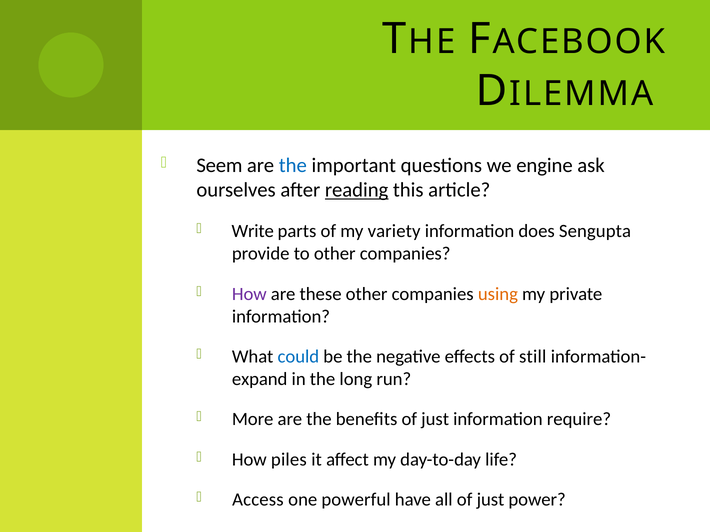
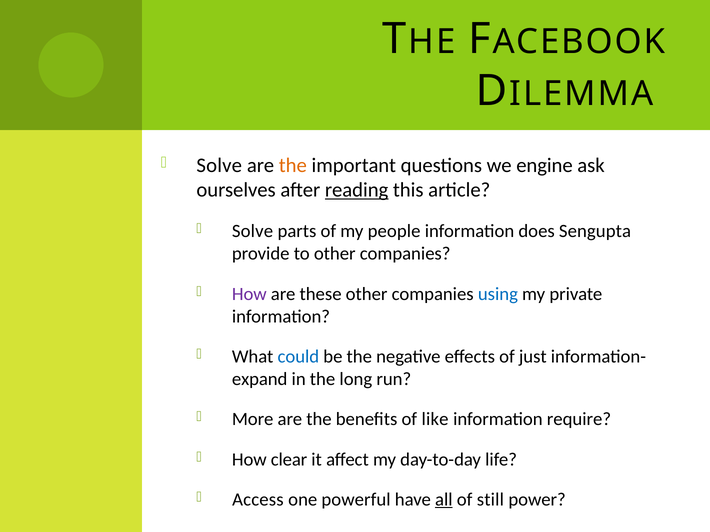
Seem at (219, 165): Seem -> Solve
the at (293, 165) colour: blue -> orange
Write at (253, 231): Write -> Solve
variety: variety -> people
using colour: orange -> blue
still: still -> just
benefits of just: just -> like
piles: piles -> clear
all underline: none -> present
just at (490, 500): just -> still
